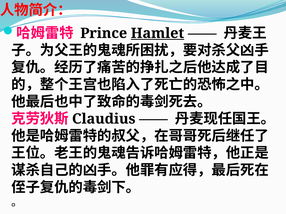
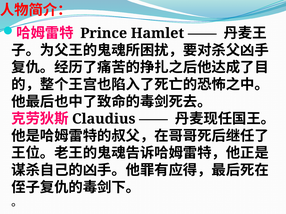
Hamlet underline: present -> none
